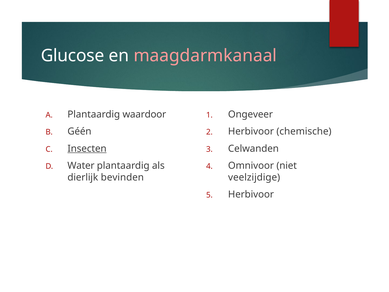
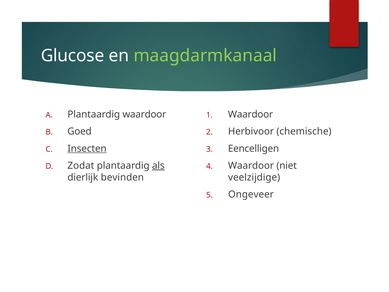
maagdarmkanaal colour: pink -> light green
Ongeveer at (250, 114): Ongeveer -> Waardoor
Géén: Géén -> Goed
Celwanden: Celwanden -> Eencelligen
Water: Water -> Zodat
als underline: none -> present
Omnivoor at (251, 166): Omnivoor -> Waardoor
Herbivoor at (251, 194): Herbivoor -> Ongeveer
